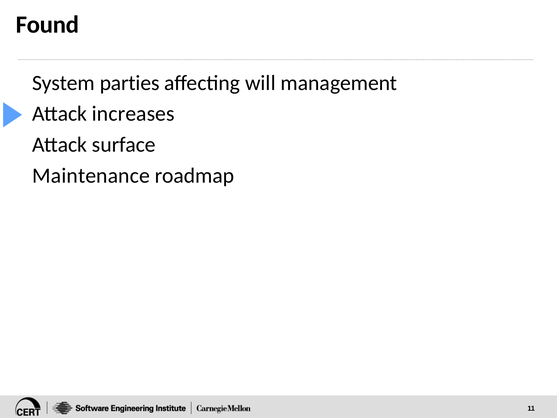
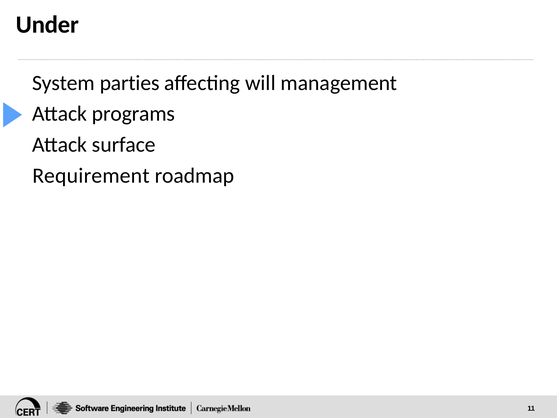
Found: Found -> Under
increases: increases -> programs
Maintenance: Maintenance -> Requirement
